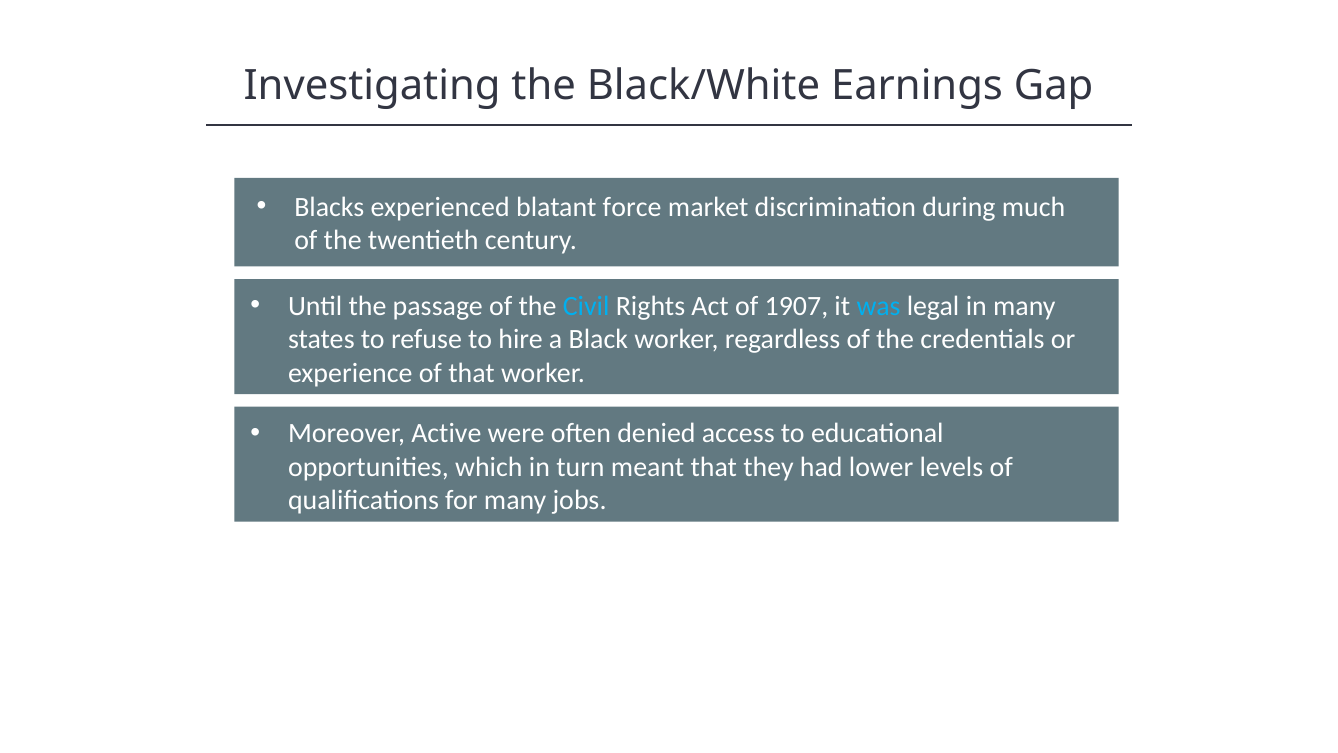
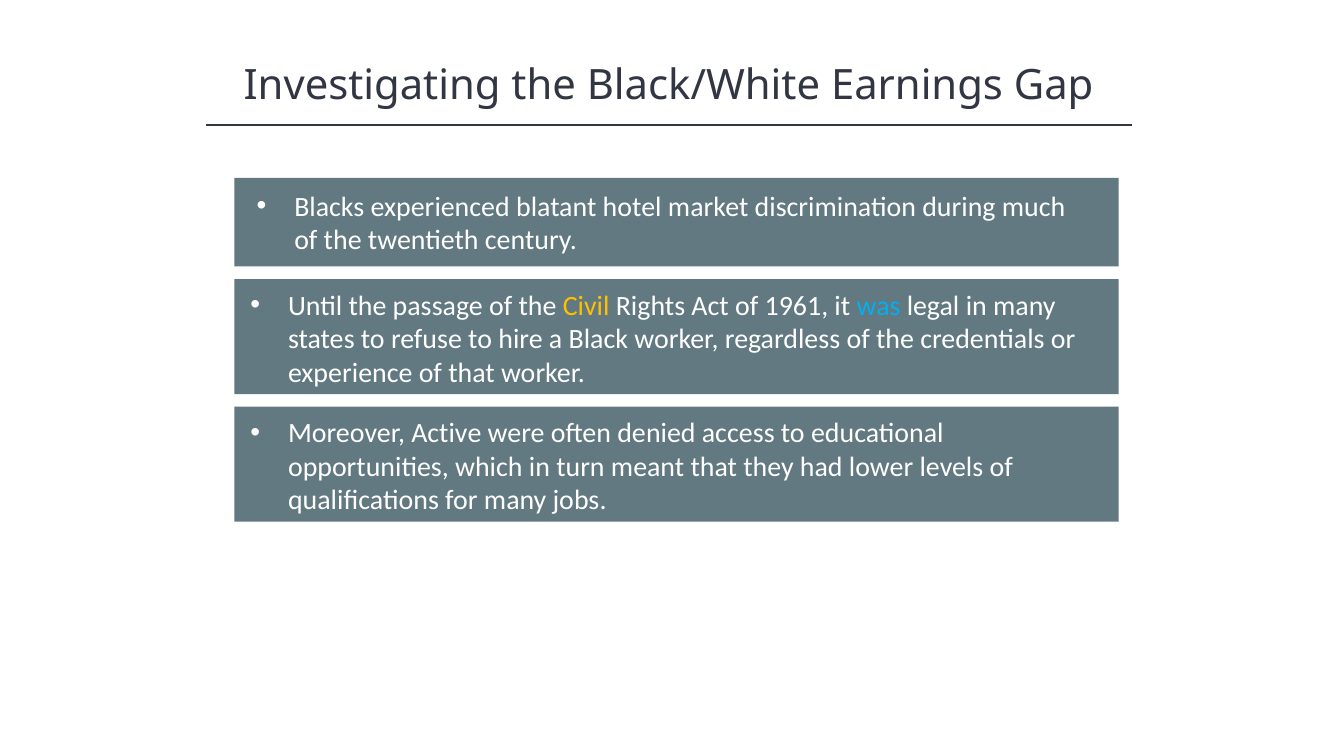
force: force -> hotel
Civil colour: light blue -> yellow
1907: 1907 -> 1961
